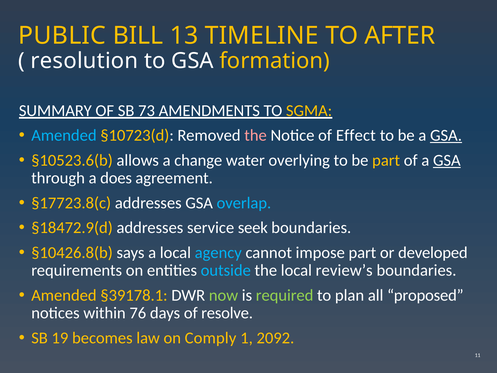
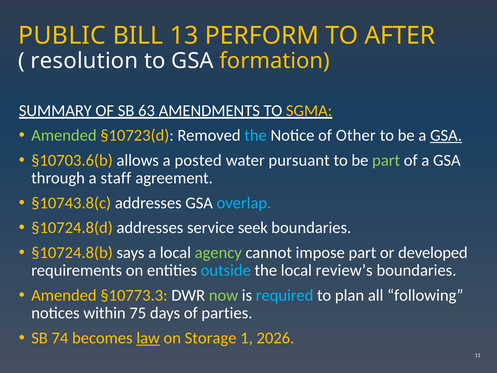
TIMELINE: TIMELINE -> PERFORM
73: 73 -> 63
Amended at (64, 135) colour: light blue -> light green
the at (256, 135) colour: pink -> light blue
Effect: Effect -> Other
§10523.6(b: §10523.6(b -> §10703.6(b
change: change -> posted
overlying: overlying -> pursuant
part at (386, 160) colour: yellow -> light green
GSA at (447, 160) underline: present -> none
does: does -> staff
§17723.8(c: §17723.8(c -> §10743.8(c
§18472.9(d: §18472.9(d -> §10724.8(d
§10426.8(b: §10426.8(b -> §10724.8(b
agency colour: light blue -> light green
§39178.1: §39178.1 -> §10773.3
required colour: light green -> light blue
proposed: proposed -> following
76: 76 -> 75
resolve: resolve -> parties
19: 19 -> 74
law underline: none -> present
Comply: Comply -> Storage
2092: 2092 -> 2026
